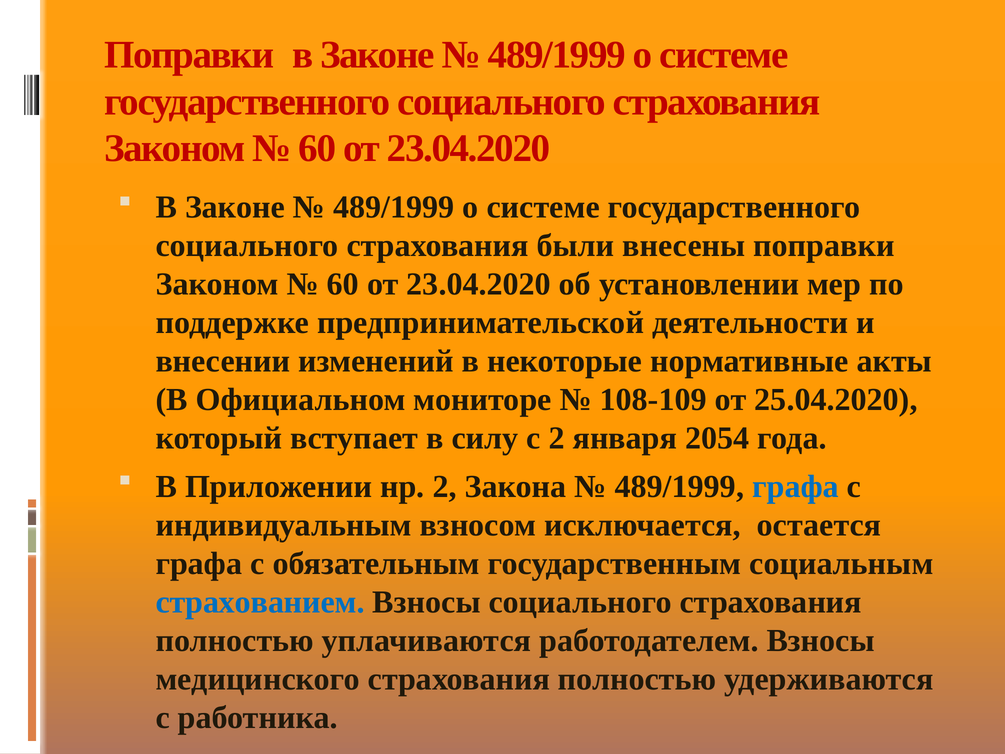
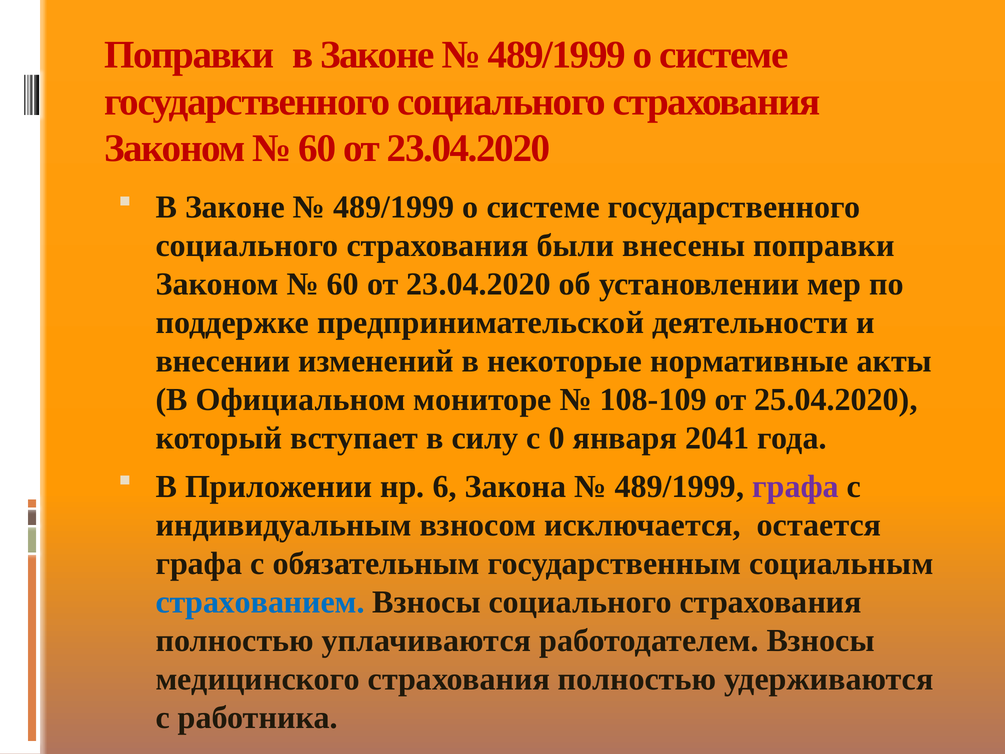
с 2: 2 -> 0
2054: 2054 -> 2041
нр 2: 2 -> 6
графа at (795, 486) colour: blue -> purple
